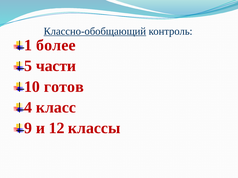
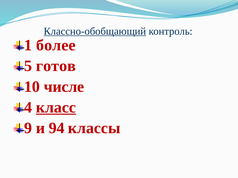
части: части -> готов
готов: готов -> числе
класс underline: none -> present
12: 12 -> 94
